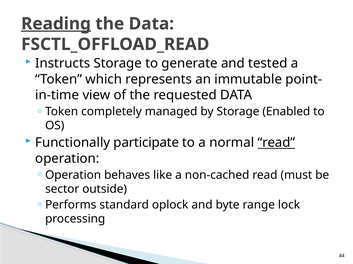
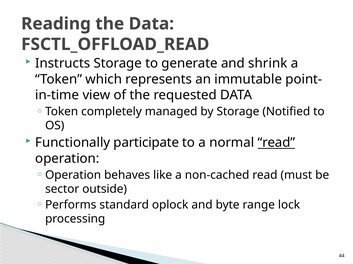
Reading underline: present -> none
tested: tested -> shrink
Enabled: Enabled -> Notified
